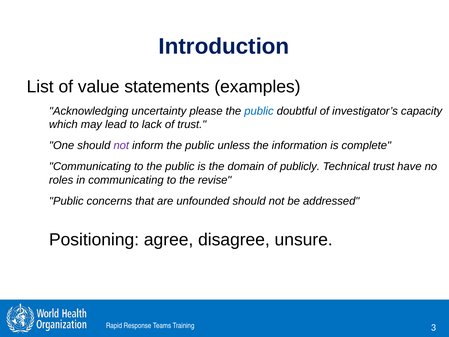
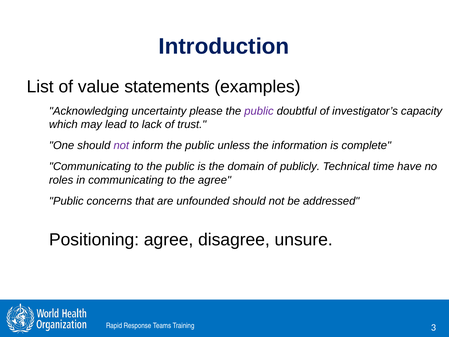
public at (259, 111) colour: blue -> purple
Technical trust: trust -> time
the revise: revise -> agree
